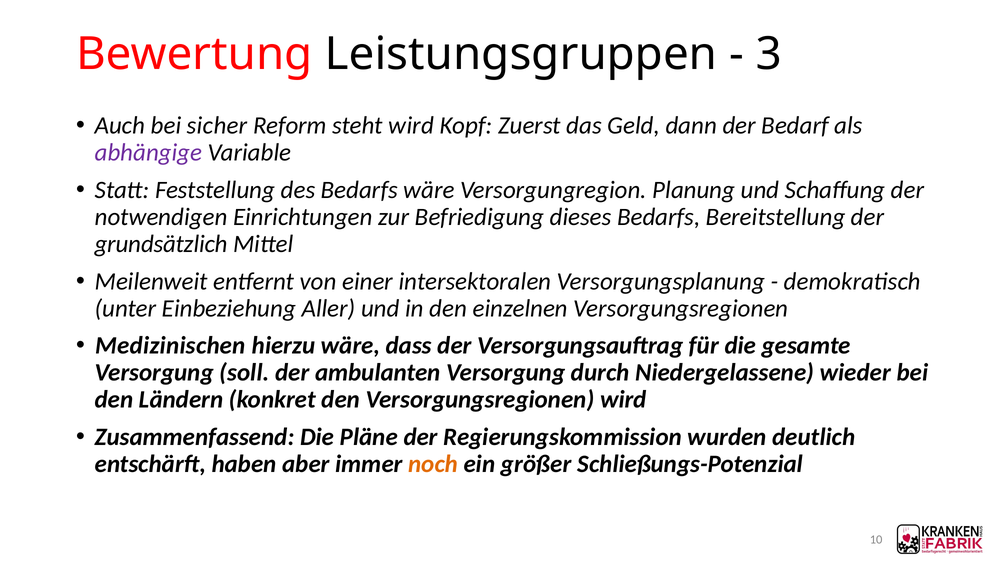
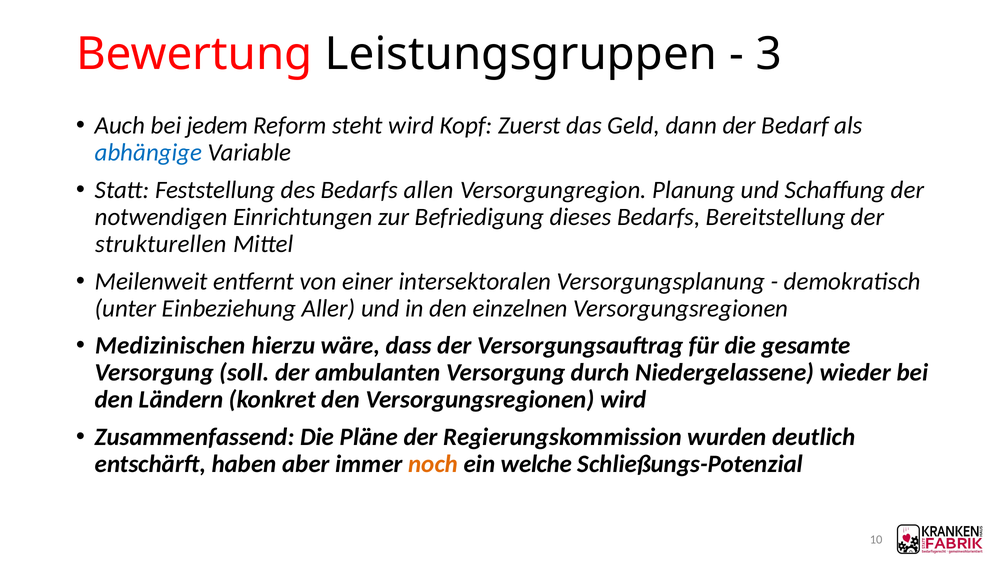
sicher: sicher -> jedem
abhängige colour: purple -> blue
Bedarfs wäre: wäre -> allen
grundsätzlich: grundsätzlich -> strukturellen
größer: größer -> welche
